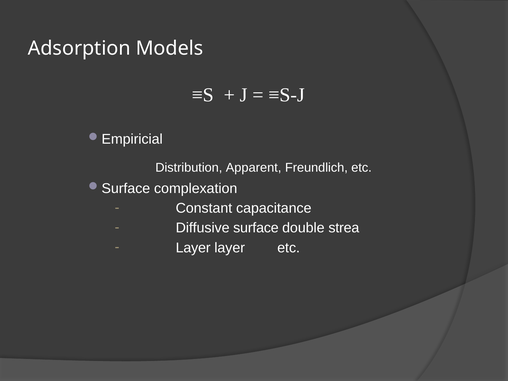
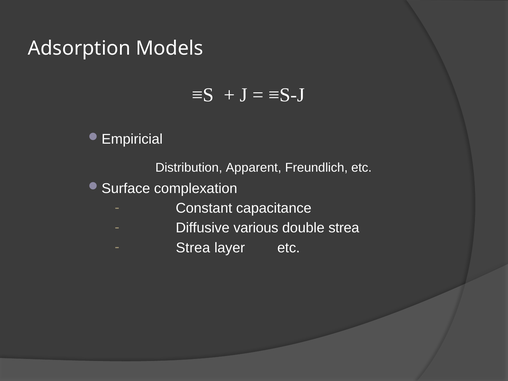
surface: surface -> various
Layer at (193, 248): Layer -> Strea
